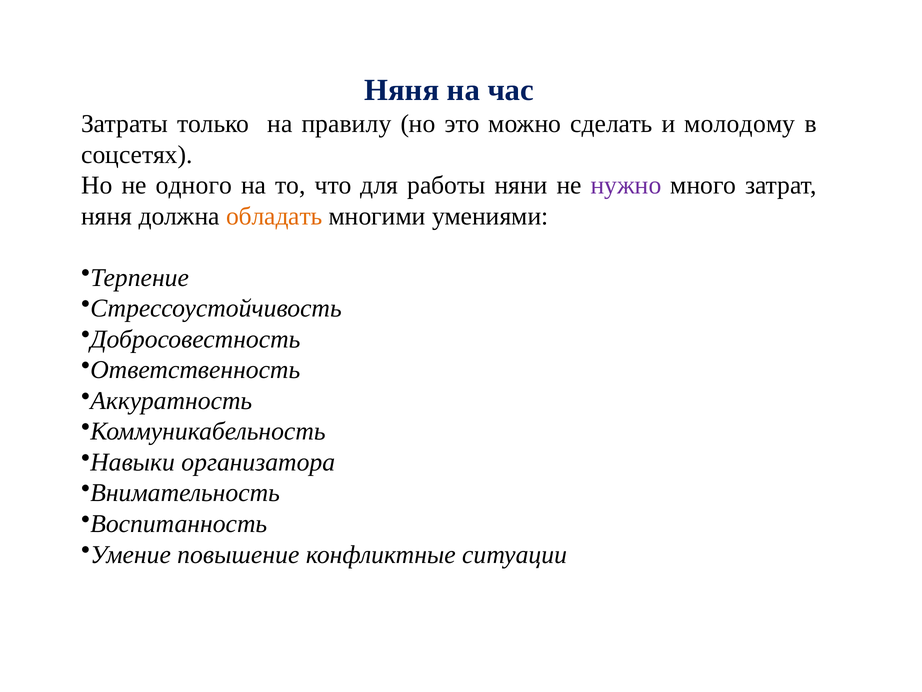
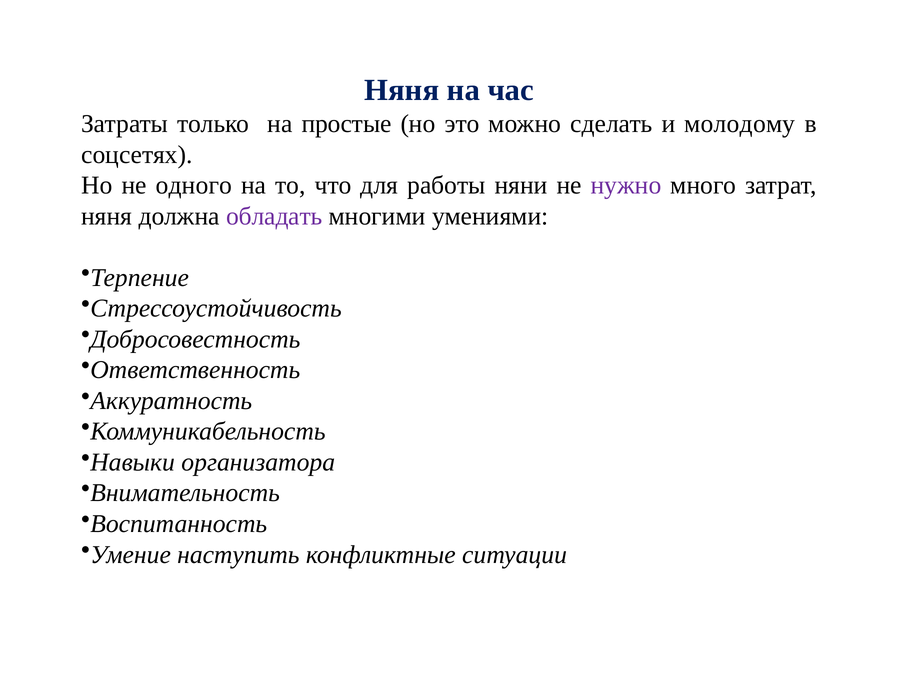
правилу: правилу -> простые
обладать colour: orange -> purple
повышение: повышение -> наступить
